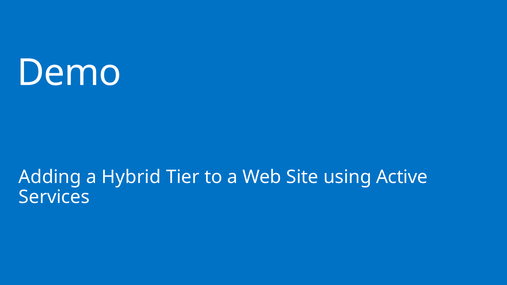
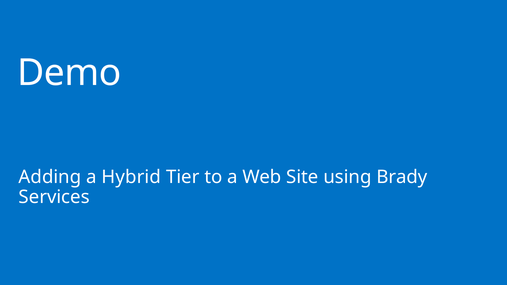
Active: Active -> Brady
